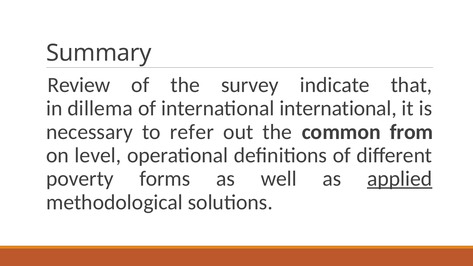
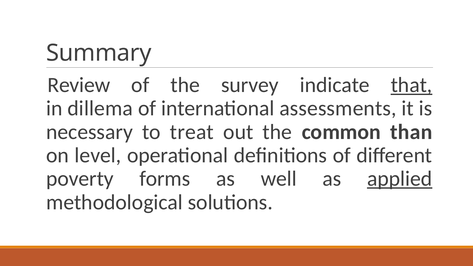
that underline: none -> present
international international: international -> assessments
refer: refer -> treat
from: from -> than
